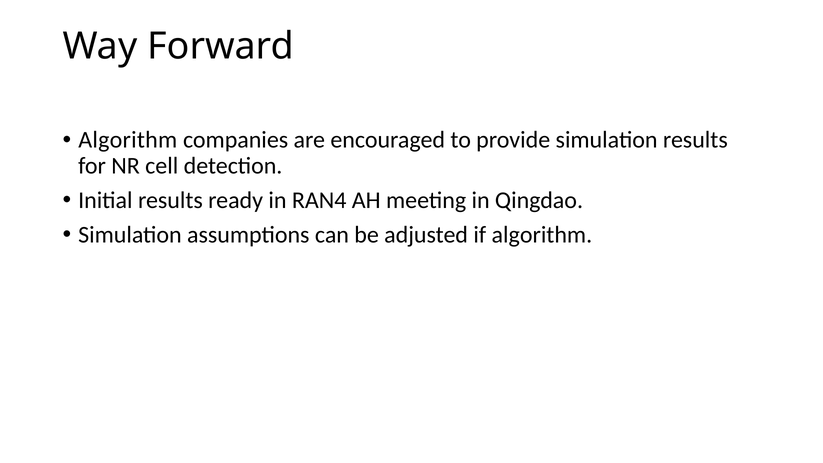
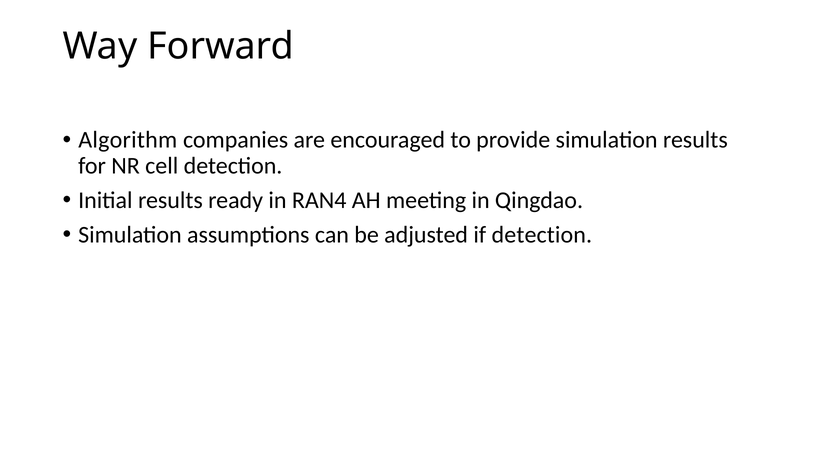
if algorithm: algorithm -> detection
